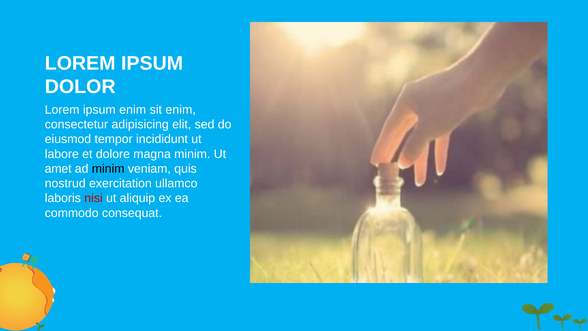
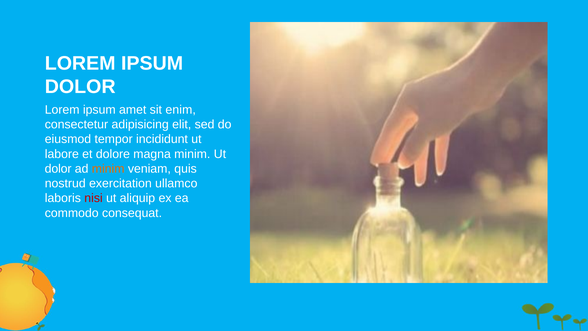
ipsum enim: enim -> amet
amet at (58, 169): amet -> dolor
minim at (108, 169) colour: black -> orange
